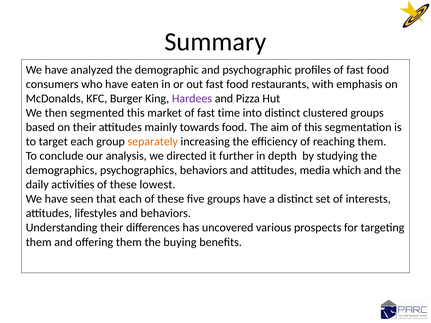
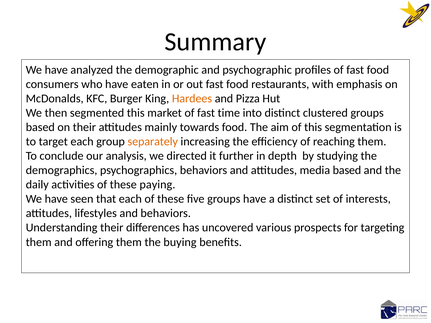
Hardees colour: purple -> orange
media which: which -> based
lowest: lowest -> paying
